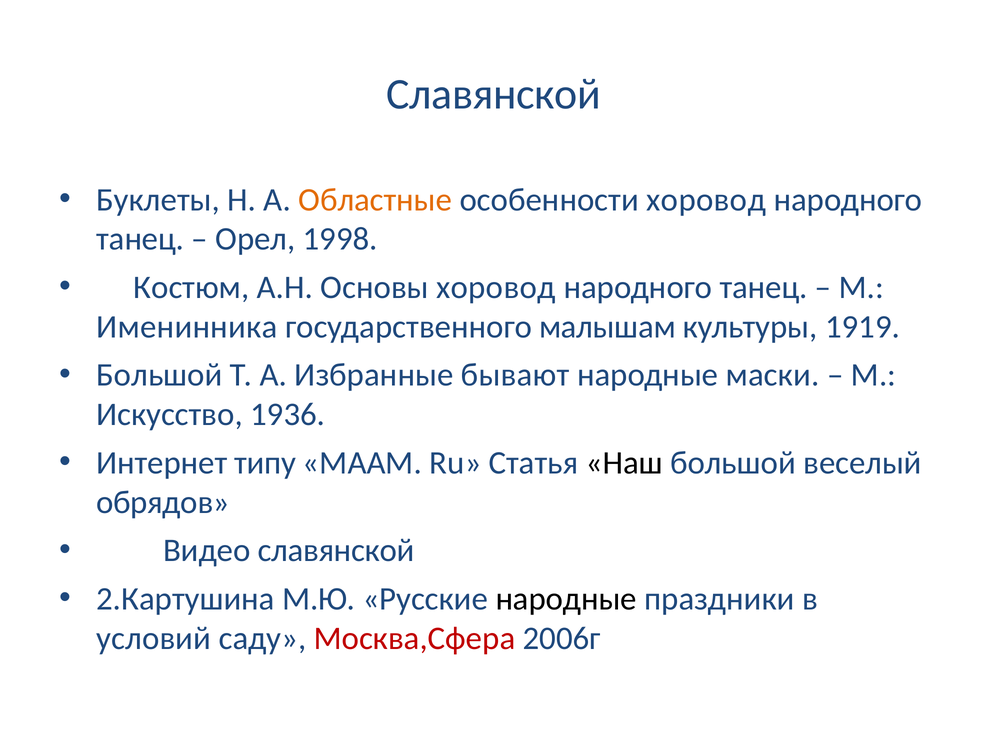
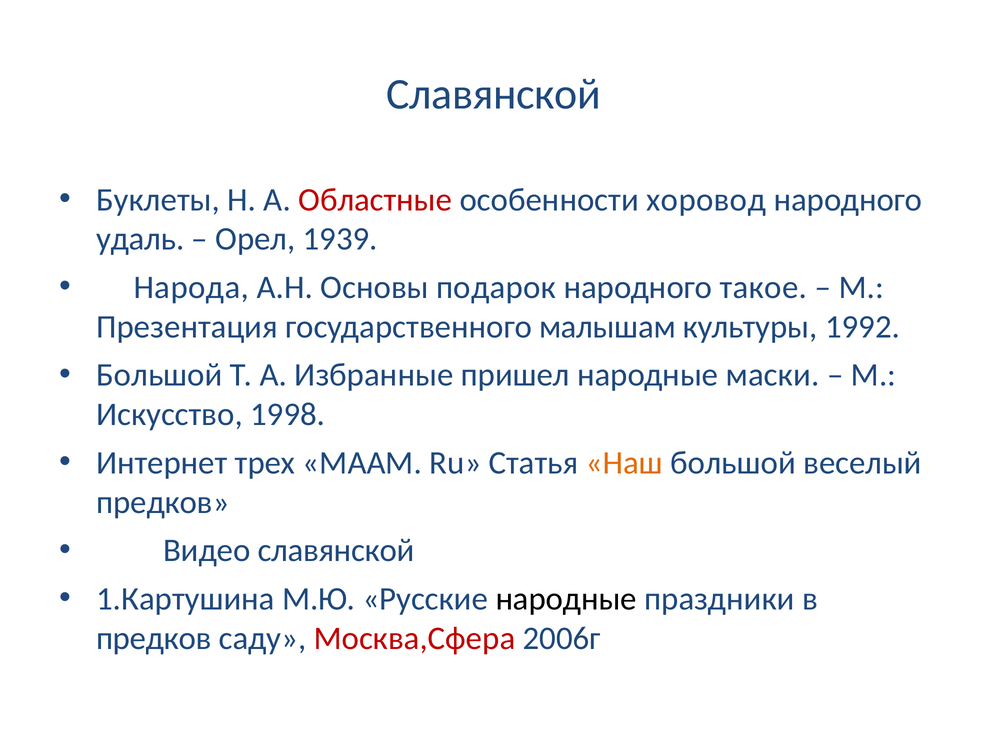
Областные colour: orange -> red
танец at (140, 239): танец -> удаль
1998: 1998 -> 1939
Костюм: Костюм -> Народа
Основы хоровод: хоровод -> подарок
танец at (764, 287): танец -> такое
Именинника: Именинника -> Презентация
1919: 1919 -> 1992
бывают: бывают -> пришел
1936: 1936 -> 1998
типу: типу -> трех
Наш colour: black -> orange
обрядов at (163, 502): обрядов -> предков
2.Картушина: 2.Картушина -> 1.Картушина
условий at (154, 638): условий -> предков
